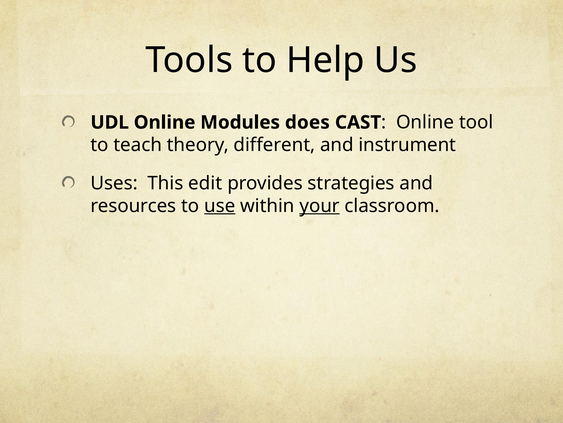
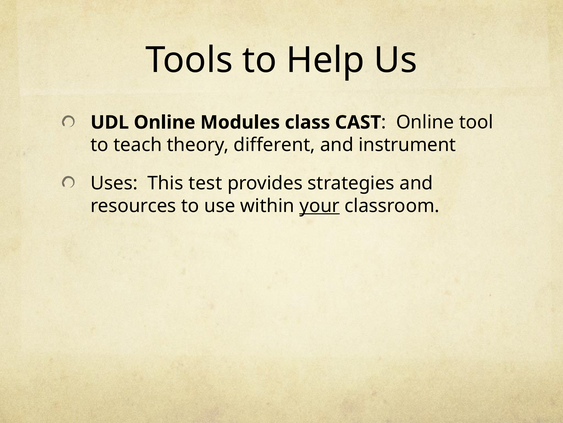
does: does -> class
edit: edit -> test
use underline: present -> none
